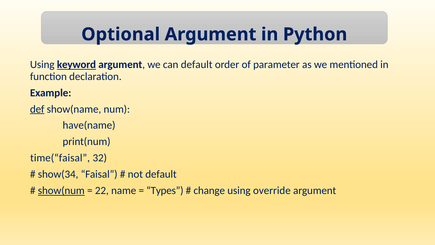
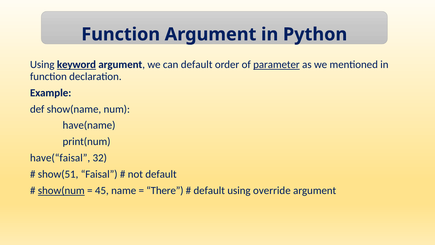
Optional at (121, 34): Optional -> Function
parameter underline: none -> present
def underline: present -> none
time(“faisal: time(“faisal -> have(“faisal
show(34: show(34 -> show(51
22: 22 -> 45
Types: Types -> There
change at (209, 190): change -> default
